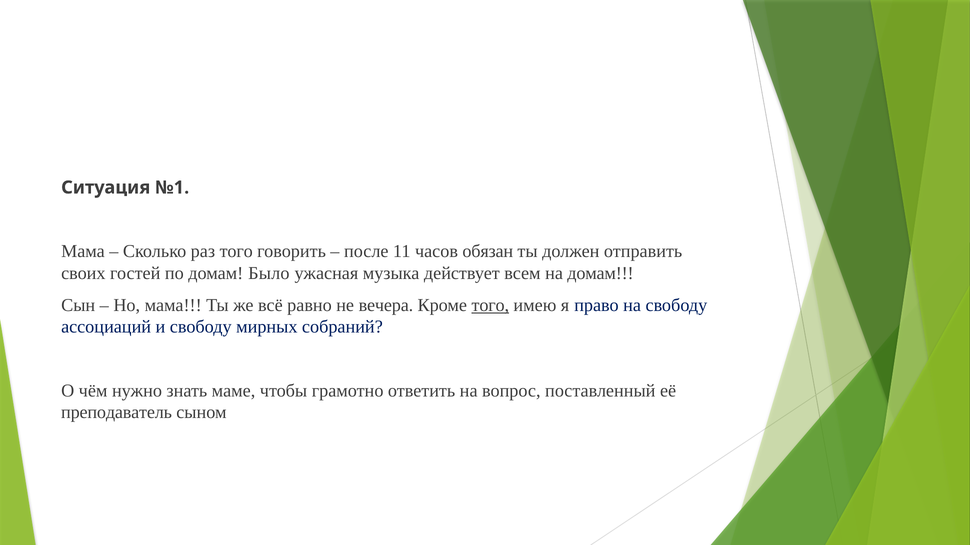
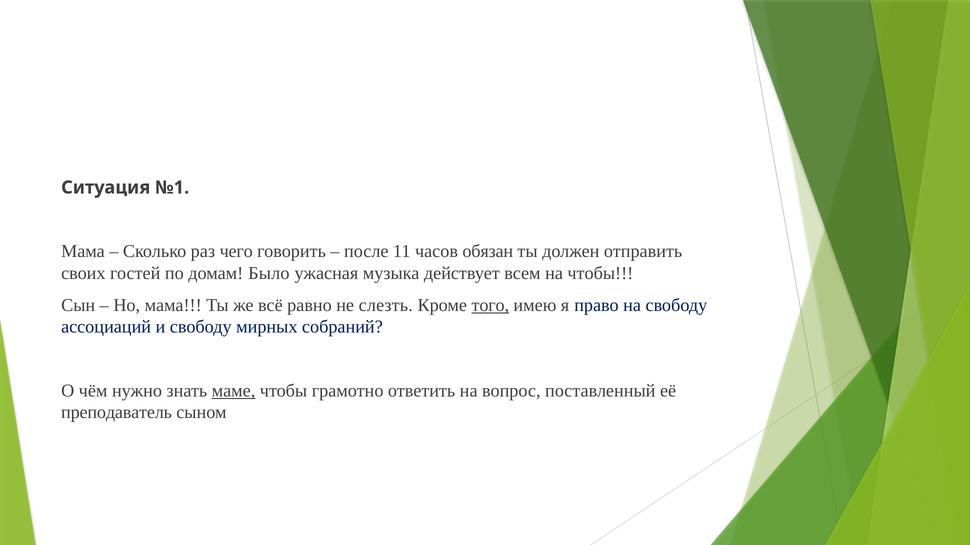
раз того: того -> чего
на домам: домам -> чтобы
вечера: вечера -> слезть
маме underline: none -> present
